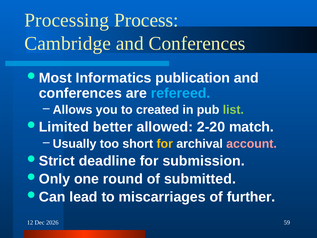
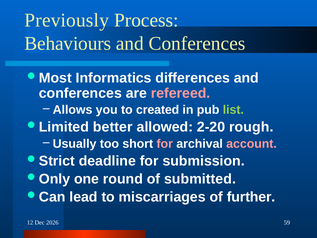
Processing: Processing -> Previously
Cambridge: Cambridge -> Behaviours
publication: publication -> differences
refereed colour: light blue -> pink
match: match -> rough
for at (165, 144) colour: yellow -> pink
